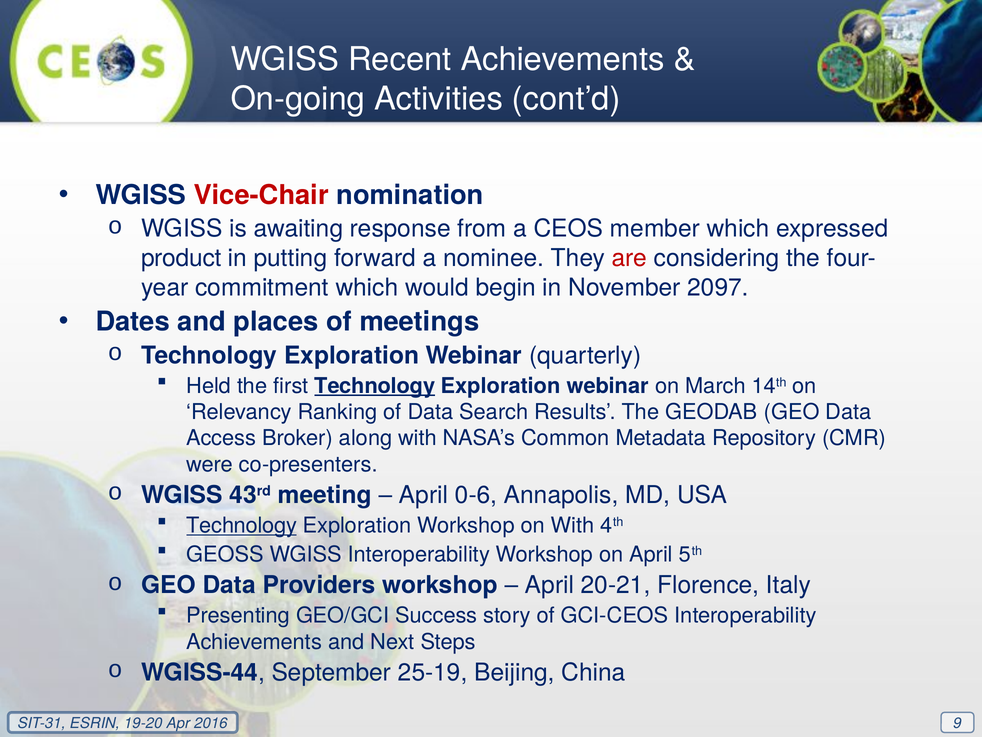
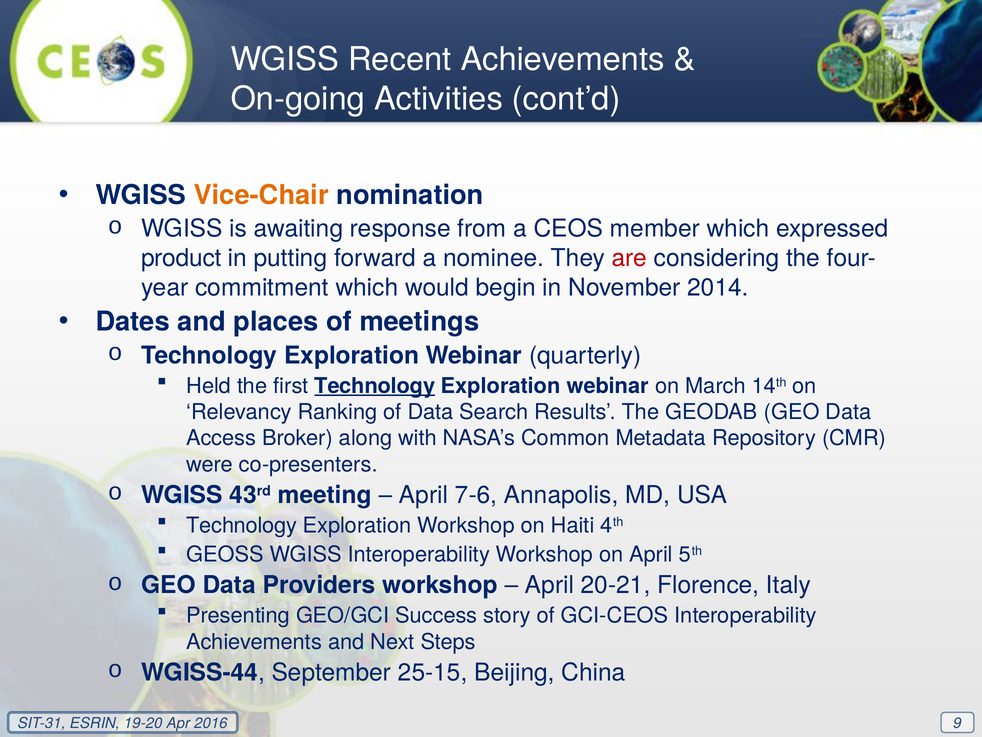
Vice-Chair colour: red -> orange
2097: 2097 -> 2014
0-6: 0-6 -> 7-6
Technology at (242, 525) underline: present -> none
on With: With -> Haiti
25-19: 25-19 -> 25-15
